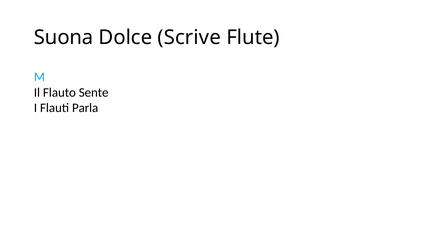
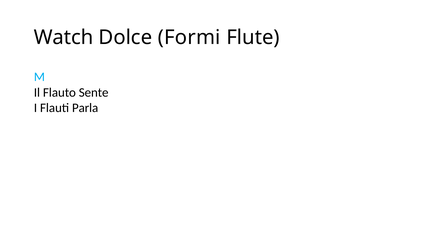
Suona: Suona -> Watch
Scrive: Scrive -> Formi
